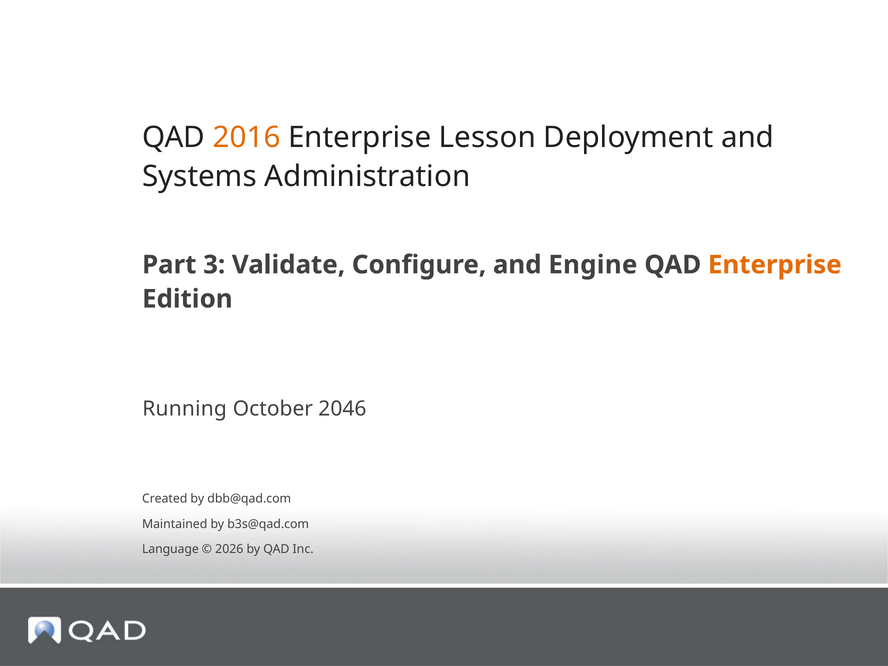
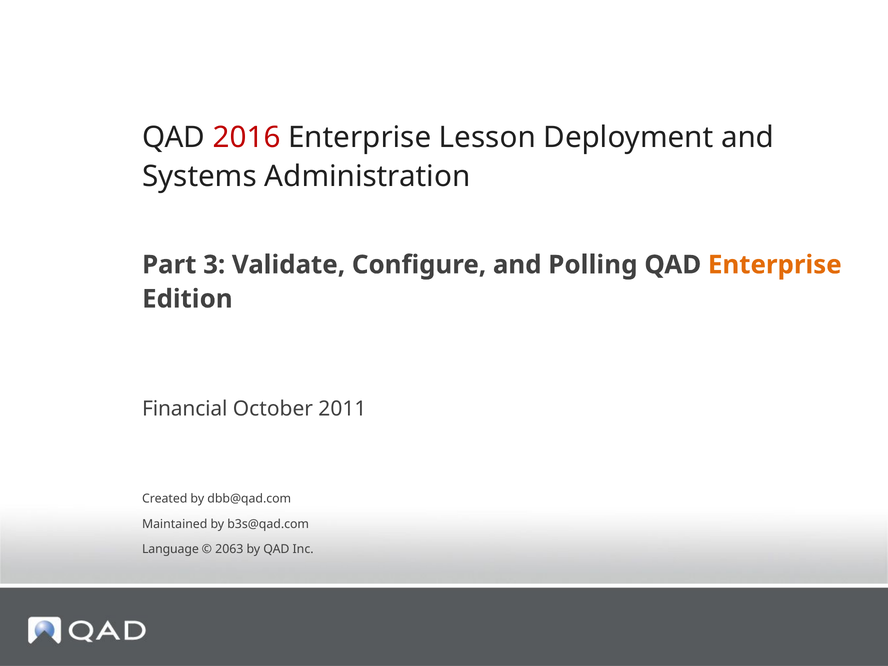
2016 colour: orange -> red
Engine: Engine -> Polling
Running: Running -> Financial
2046: 2046 -> 2011
2026: 2026 -> 2063
